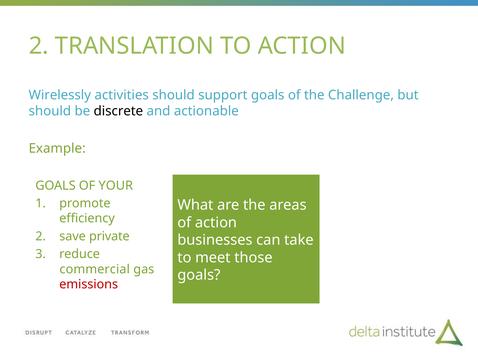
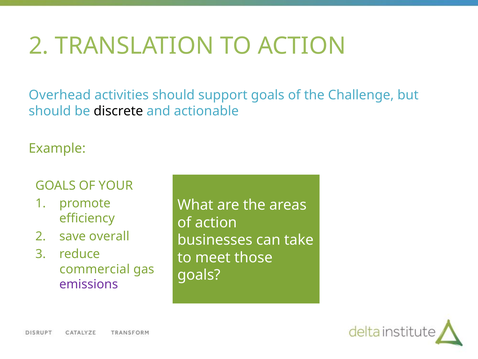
Wirelessly: Wirelessly -> Overhead
private: private -> overall
emissions colour: red -> purple
